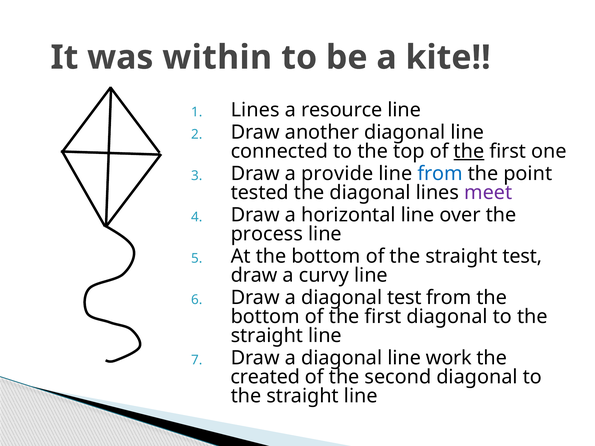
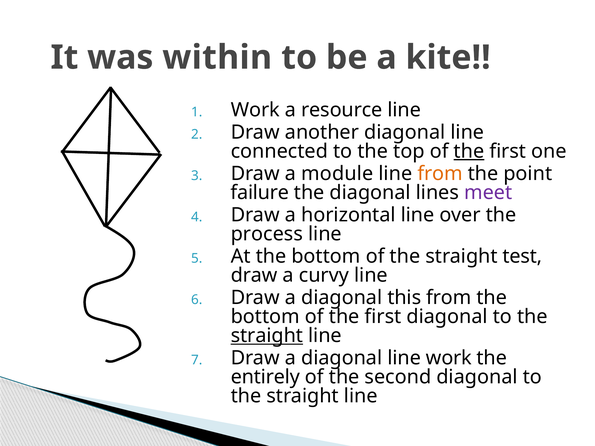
Lines at (255, 110): Lines -> Work
provide: provide -> module
from at (440, 174) colour: blue -> orange
tested: tested -> failure
diagonal test: test -> this
straight at (267, 336) underline: none -> present
created: created -> entirely
